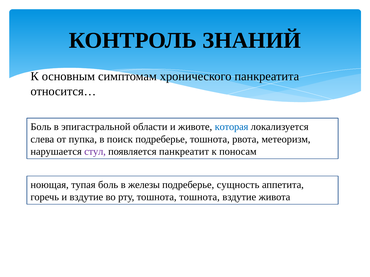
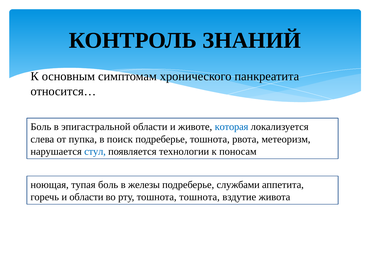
стул colour: purple -> blue
панкреатит: панкреатит -> технологии
сущность: сущность -> службами
и вздутие: вздутие -> области
